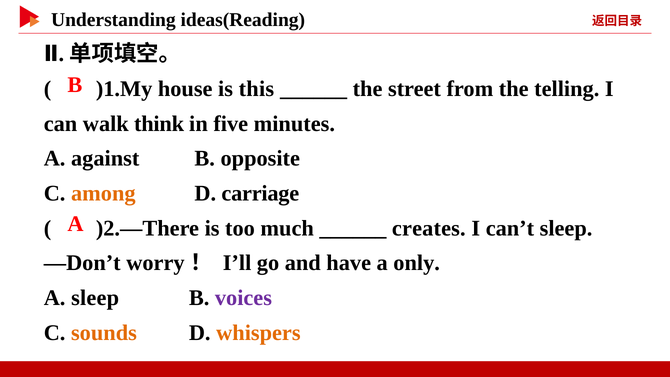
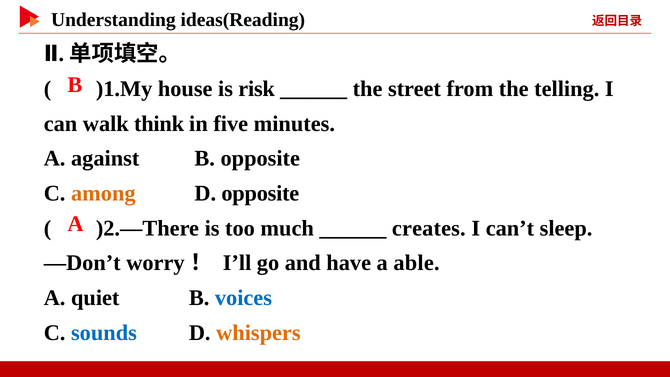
this: this -> risk
D carriage: carriage -> opposite
only: only -> able
A sleep: sleep -> quiet
voices colour: purple -> blue
sounds colour: orange -> blue
